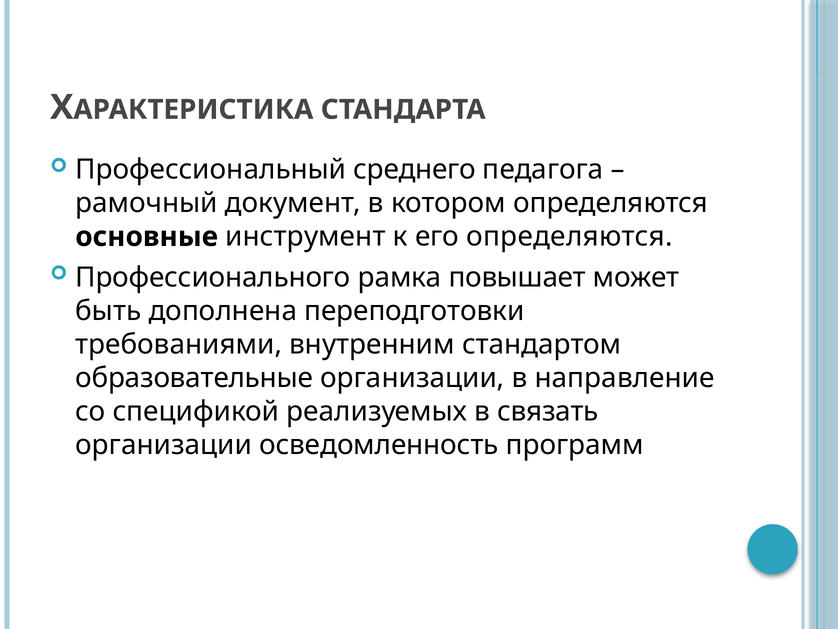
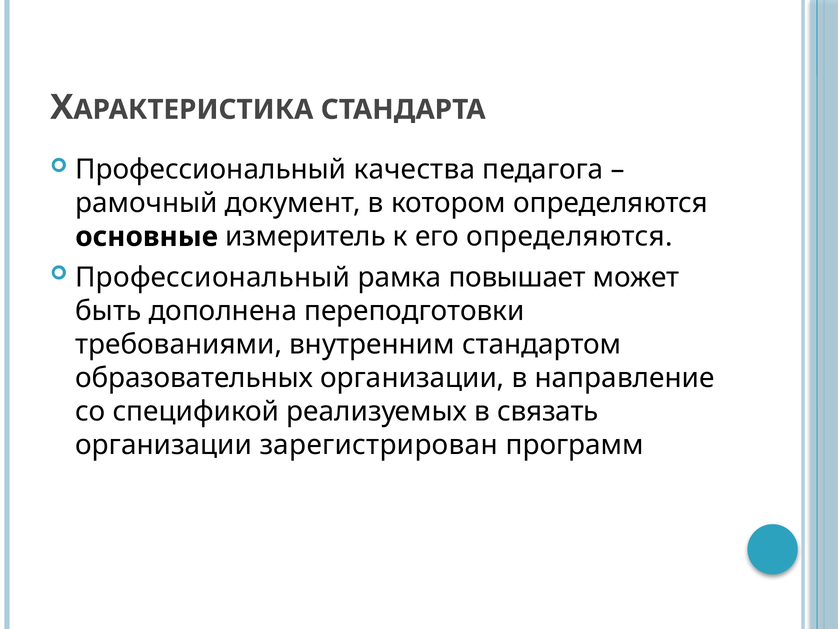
среднего: среднего -> качества
инструмент: инструмент -> измеритель
Профессионального at (213, 277): Профессионального -> Профессиональный
образовательные: образовательные -> образовательных
осведомленность: осведомленность -> зарегистрирован
